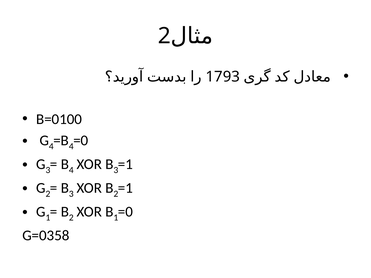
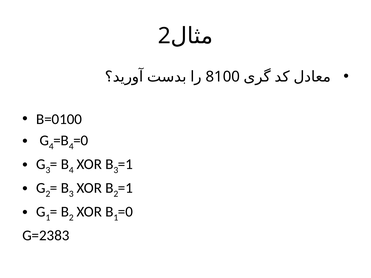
1793: 1793 -> 8100
G=0358: G=0358 -> G=2383
